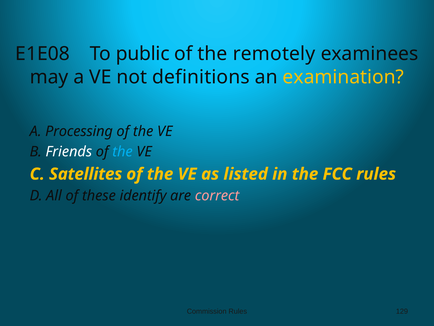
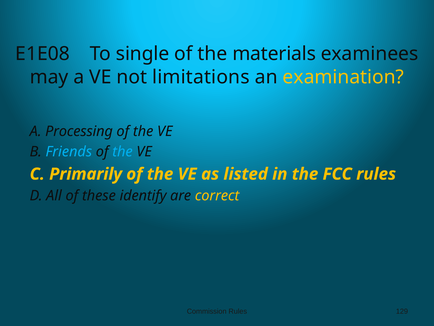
public: public -> single
remotely: remotely -> materials
definitions: definitions -> limitations
Friends colour: white -> light blue
Satellites: Satellites -> Primarily
correct colour: pink -> yellow
